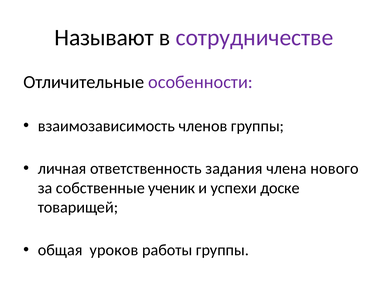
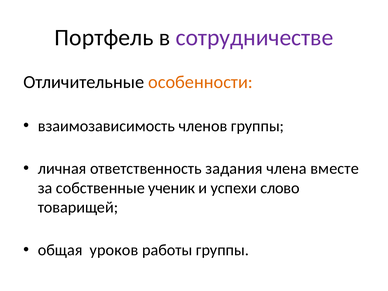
Называют: Называют -> Портфель
особенности colour: purple -> orange
нового: нового -> вместе
доске: доске -> слово
